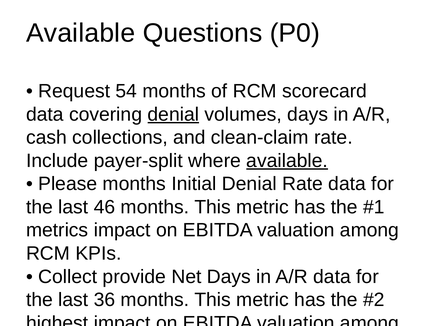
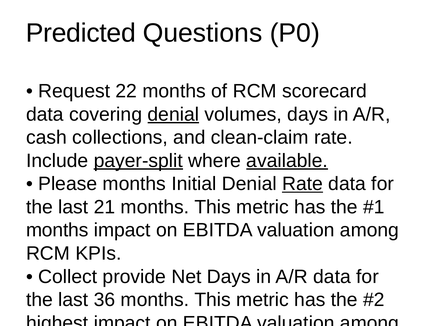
Available at (81, 33): Available -> Predicted
54: 54 -> 22
payer-split underline: none -> present
Rate at (302, 184) underline: none -> present
46: 46 -> 21
metrics at (57, 230): metrics -> months
